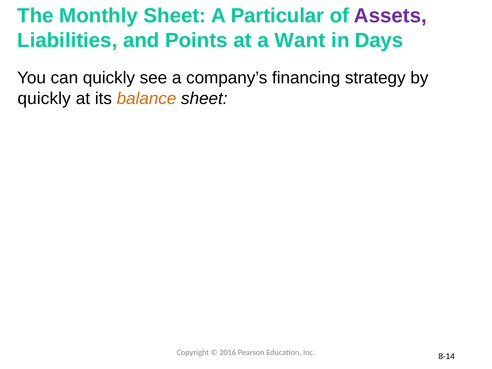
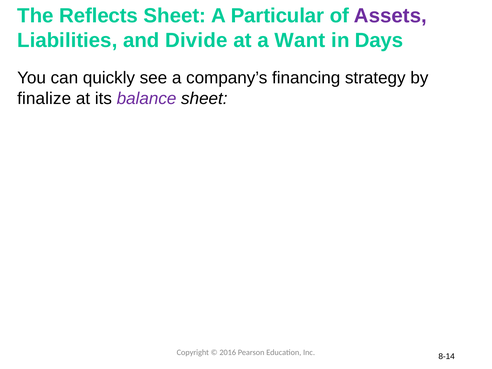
Monthly: Monthly -> Reflects
Points: Points -> Divide
quickly at (44, 98): quickly -> finalize
balance colour: orange -> purple
